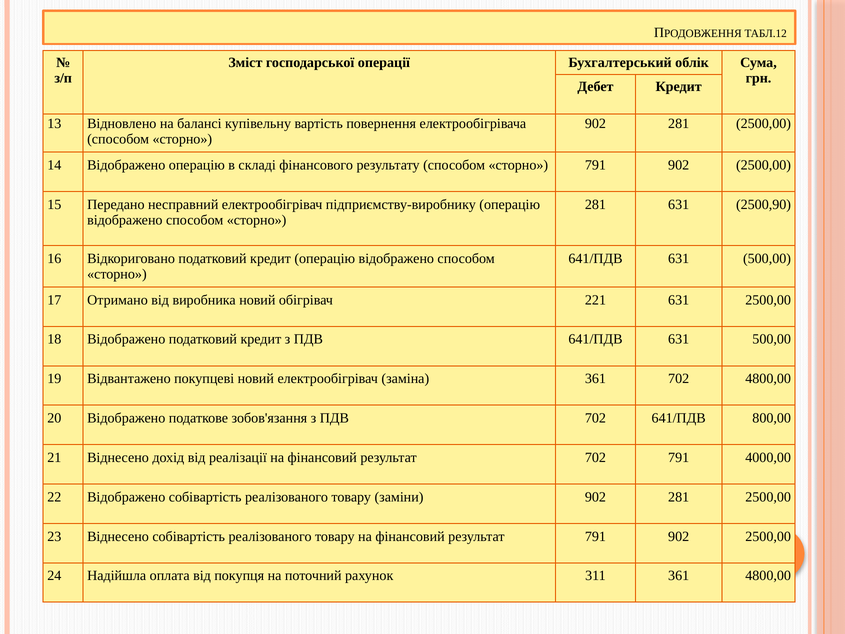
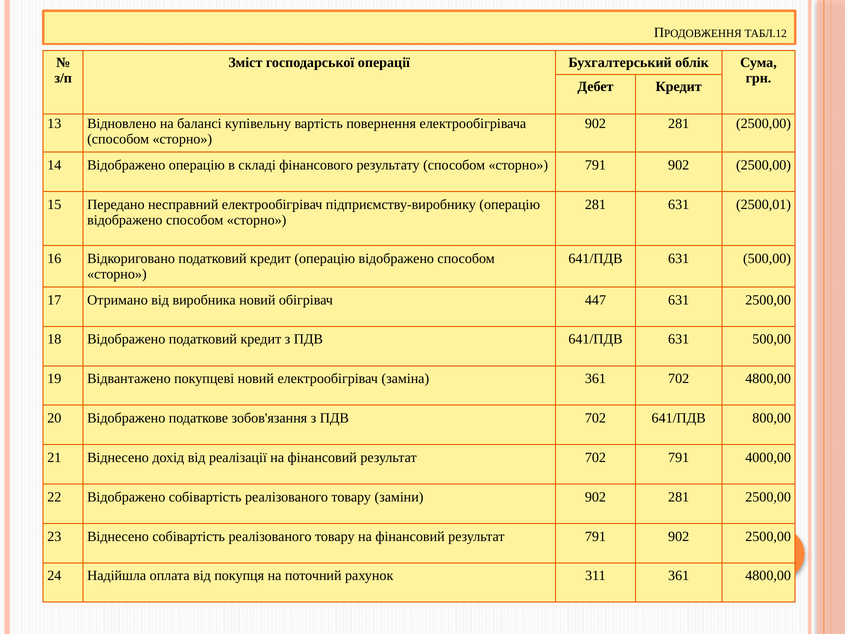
2500,90: 2500,90 -> 2500,01
221: 221 -> 447
